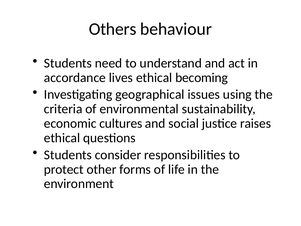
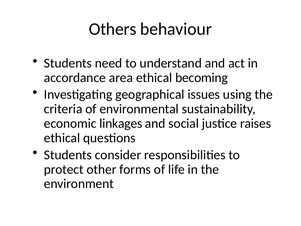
lives: lives -> area
cultures: cultures -> linkages
